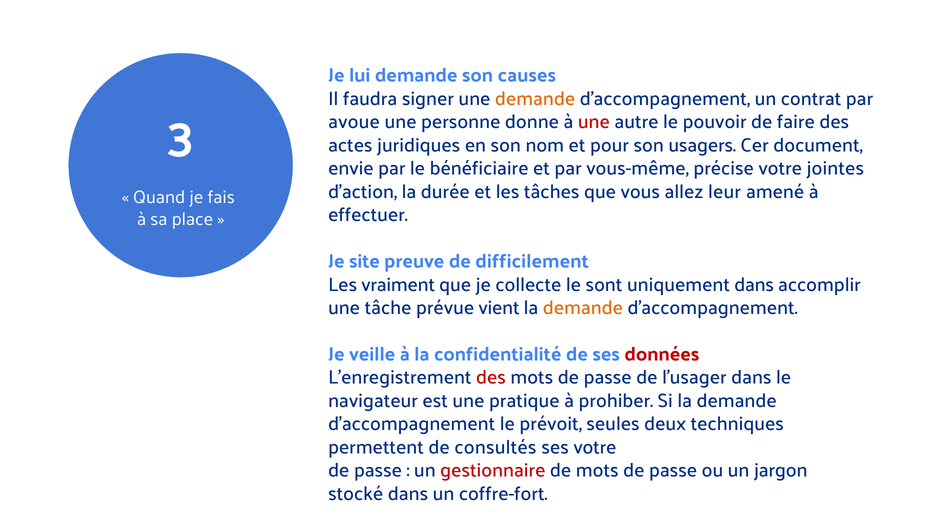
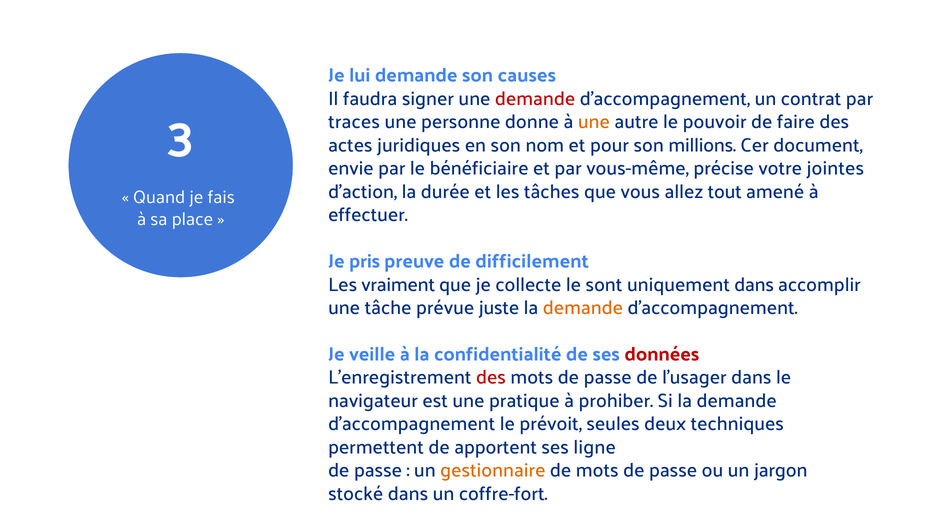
demande at (535, 99) colour: orange -> red
avoue: avoue -> traces
une at (594, 122) colour: red -> orange
usagers: usagers -> millions
leur: leur -> tout
site: site -> pris
vient: vient -> juste
consultés: consultés -> apportent
ses votre: votre -> ligne
gestionnaire colour: red -> orange
